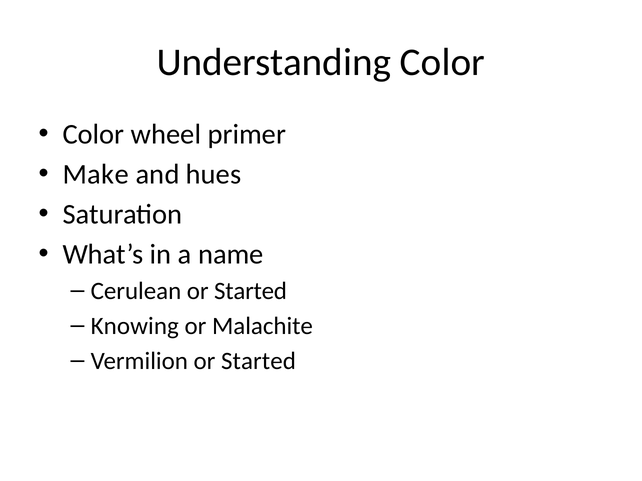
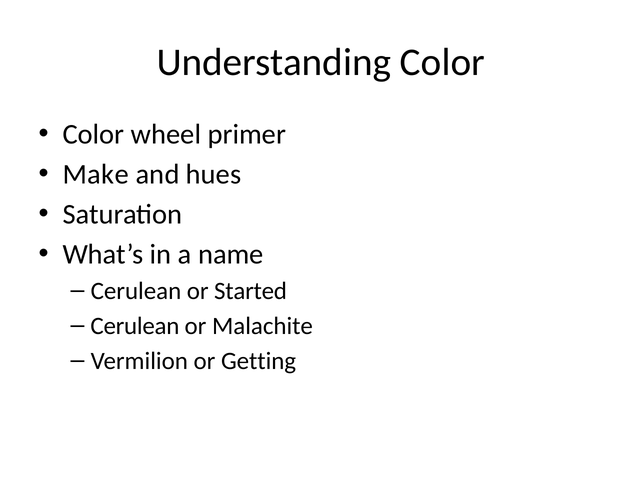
Knowing at (135, 326): Knowing -> Cerulean
Vermilion or Started: Started -> Getting
